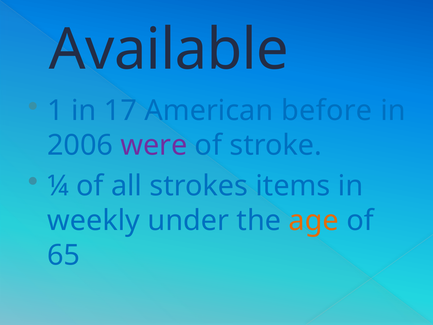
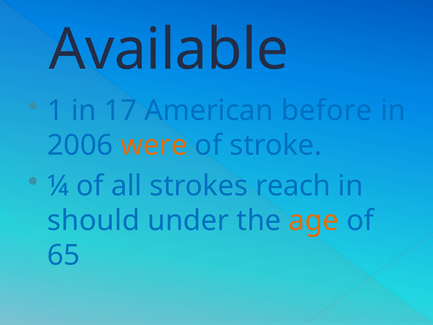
were colour: purple -> orange
items: items -> reach
weekly: weekly -> should
